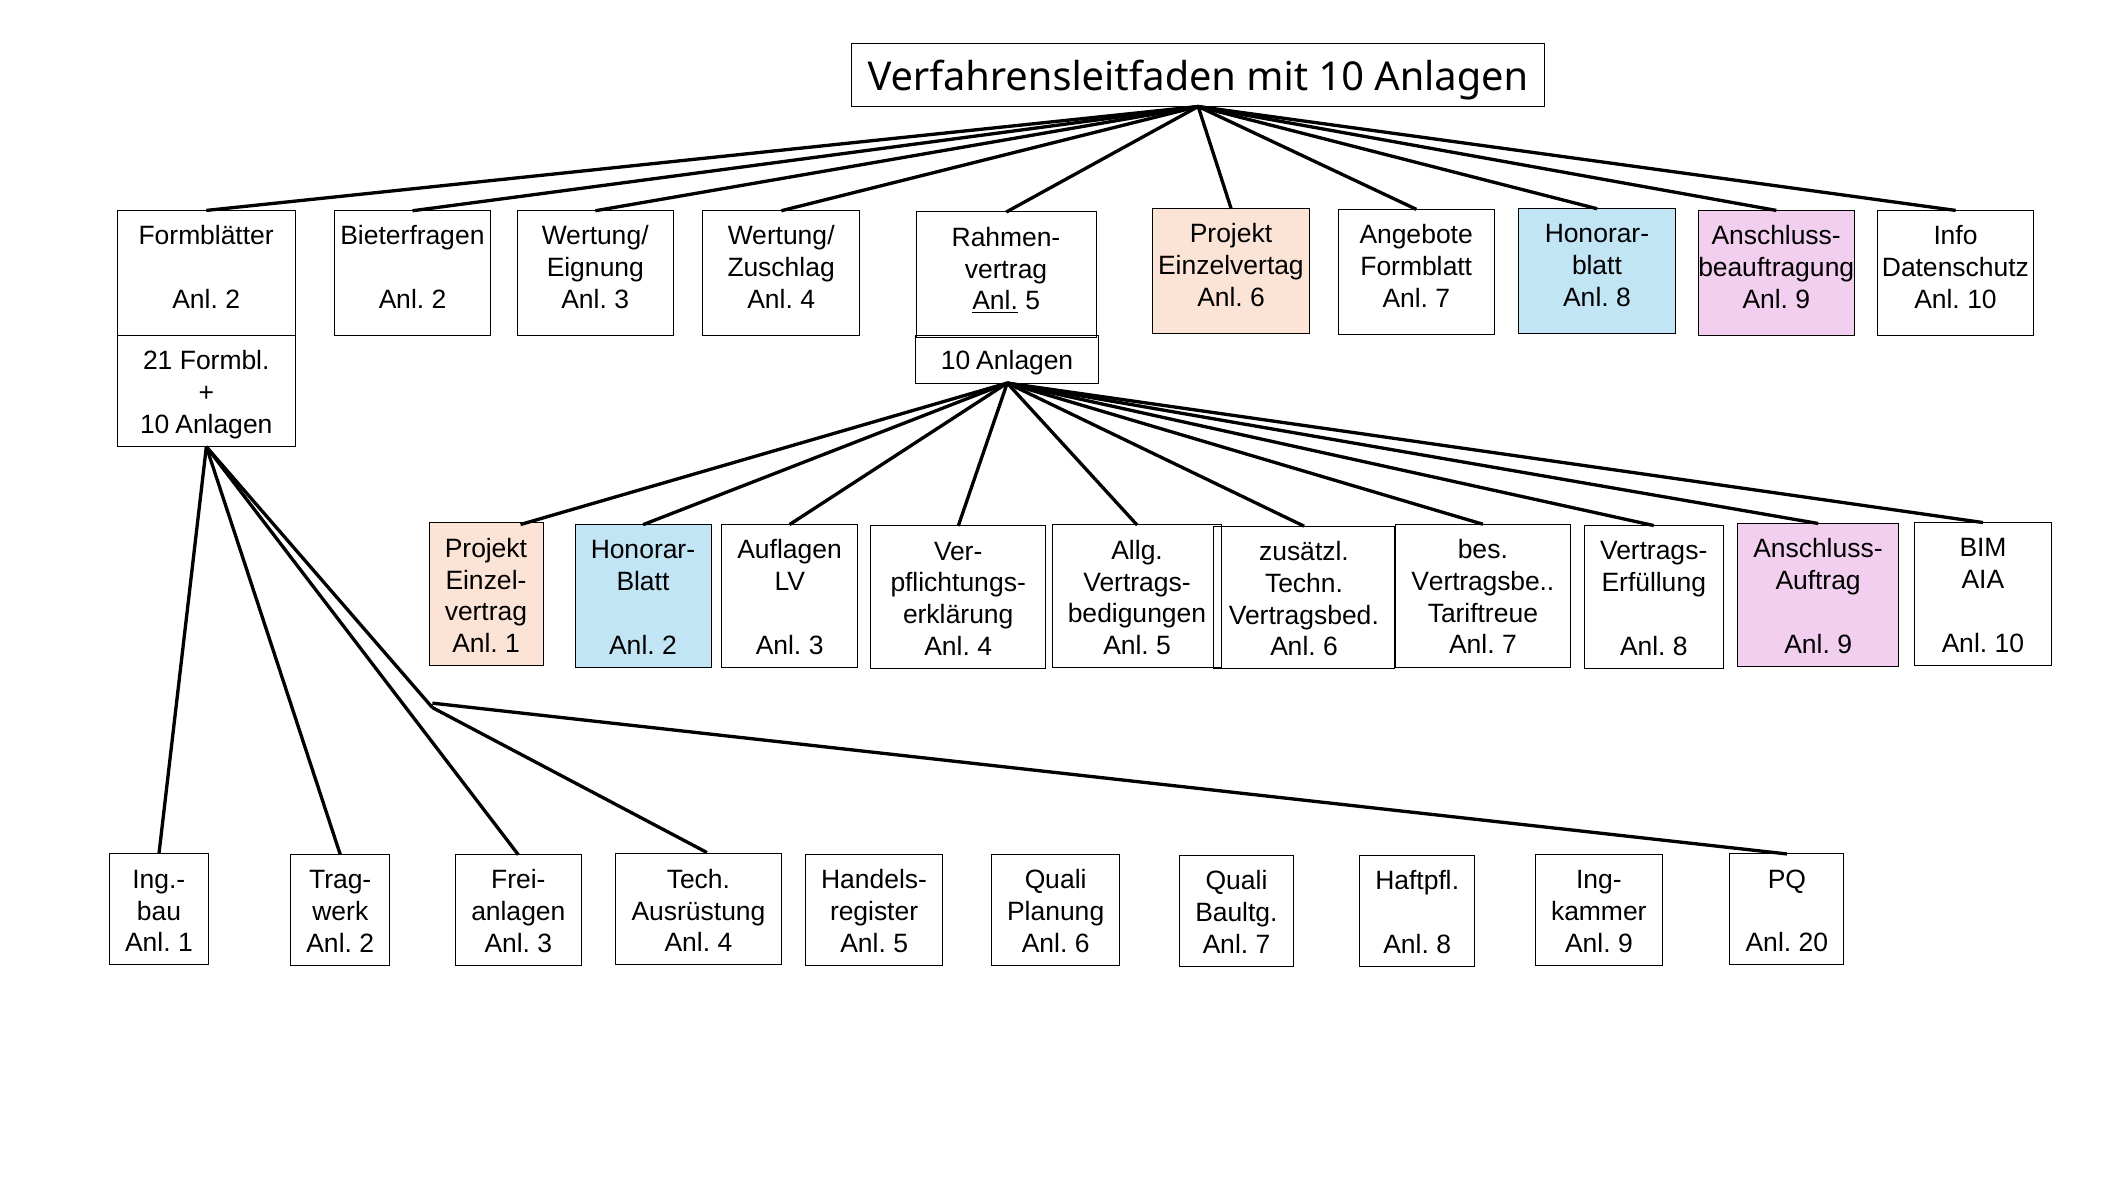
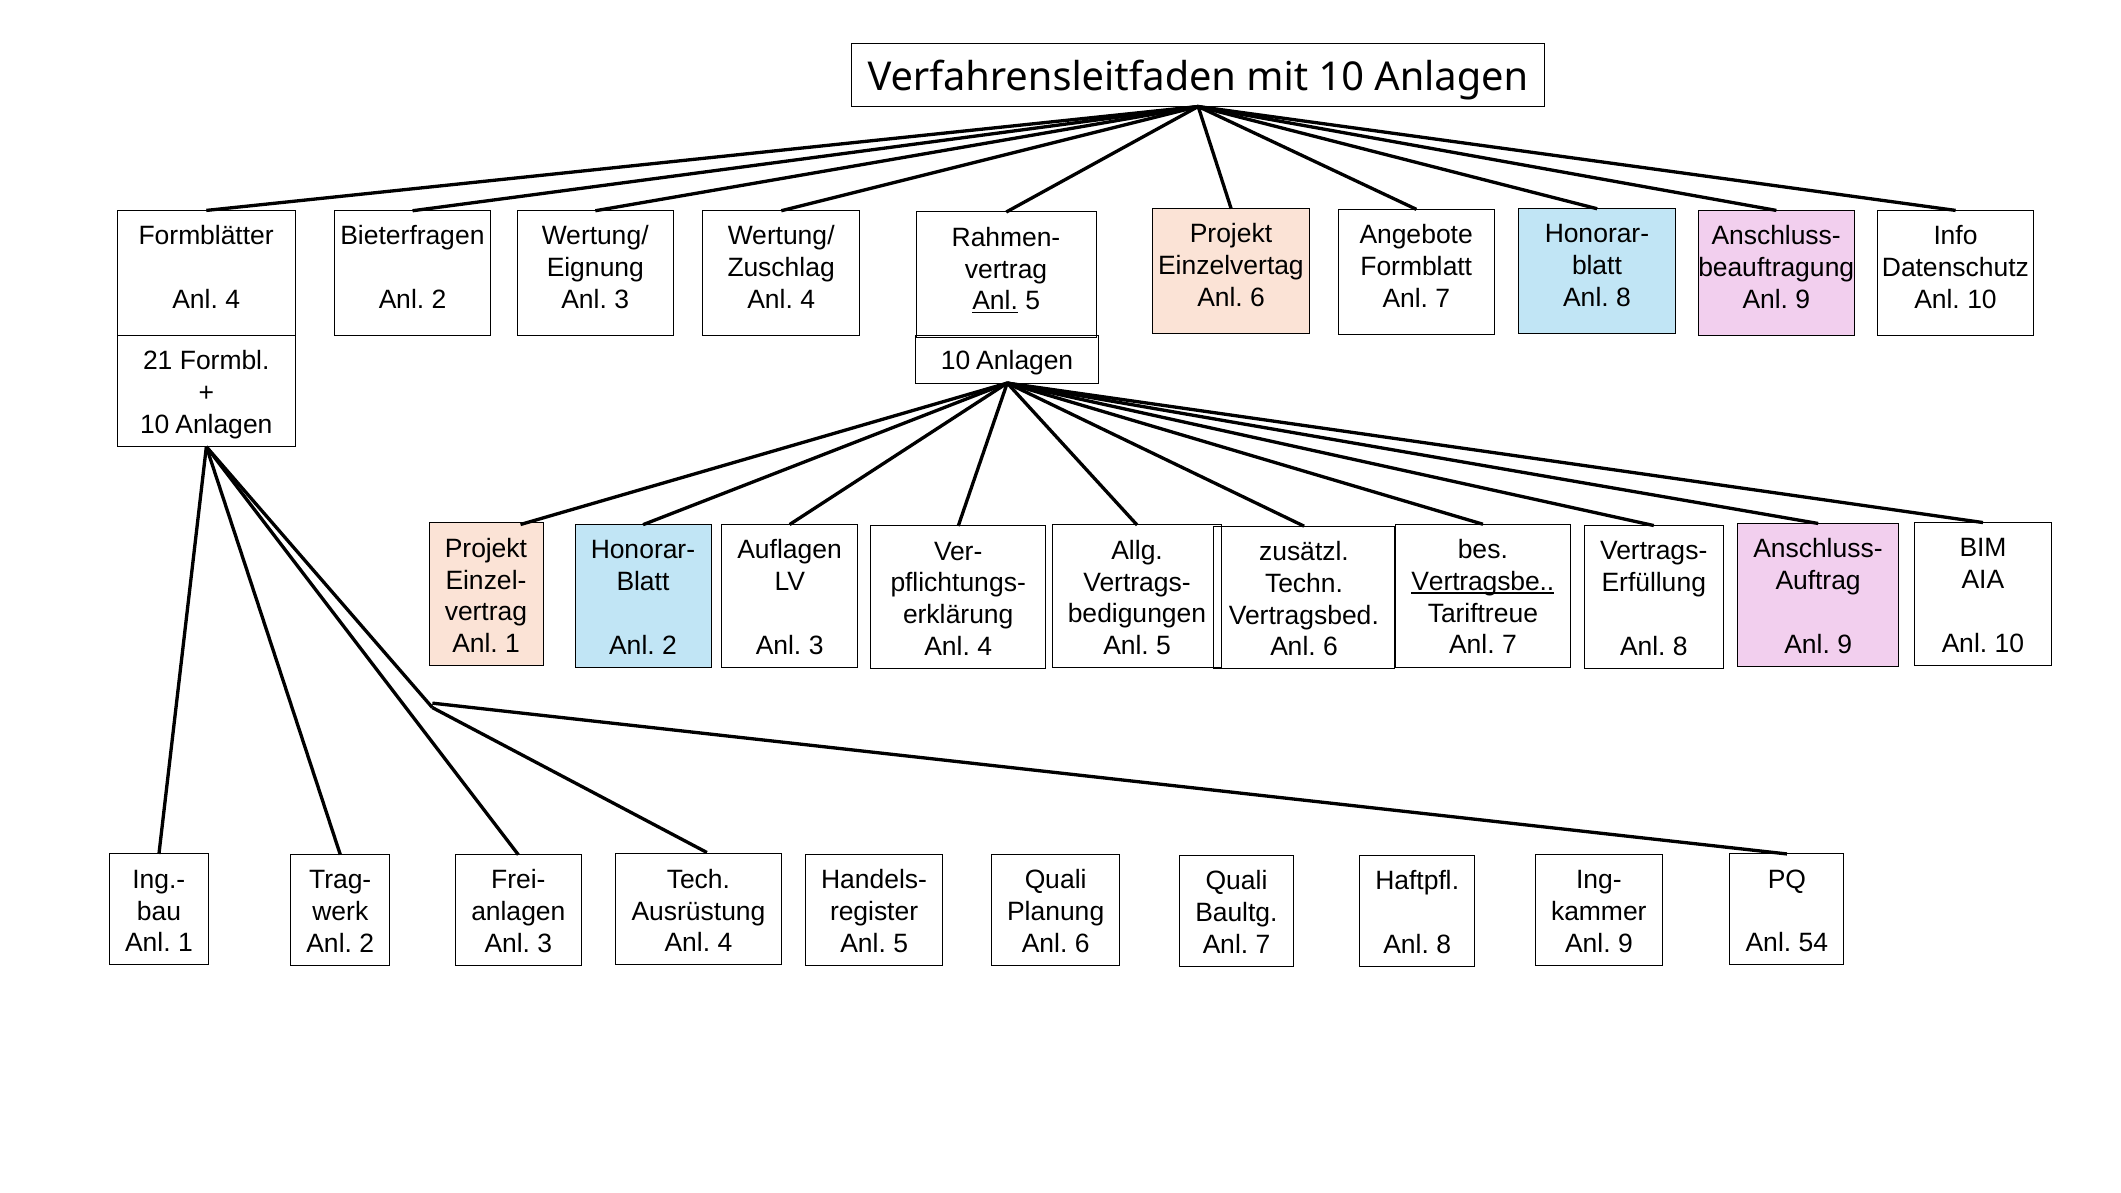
2 at (233, 300): 2 -> 4
Vertragsbe underline: none -> present
20: 20 -> 54
